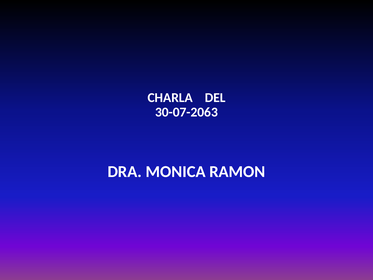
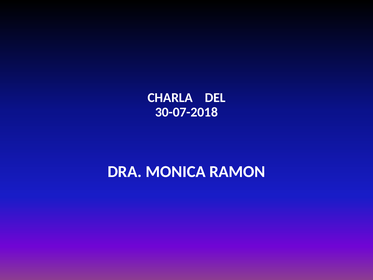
30-07-2063: 30-07-2063 -> 30-07-2018
